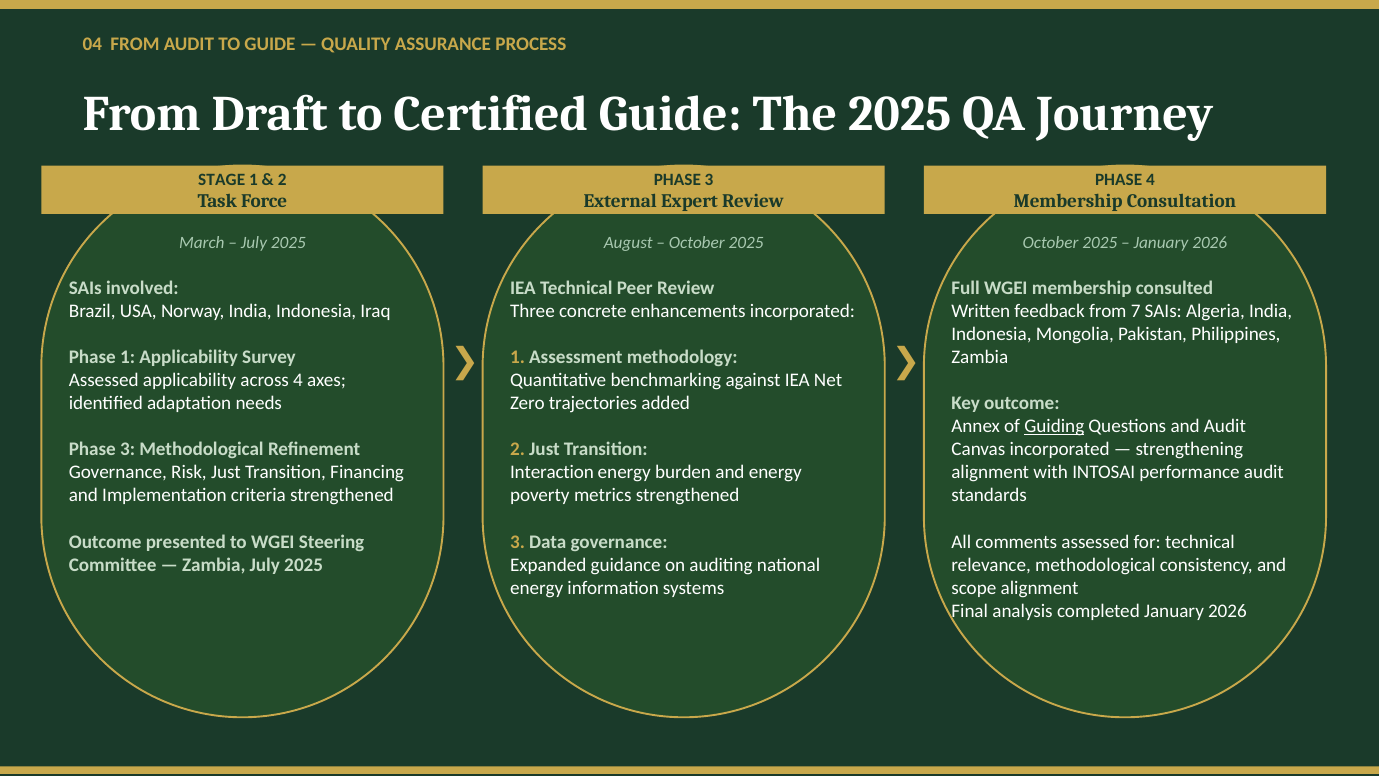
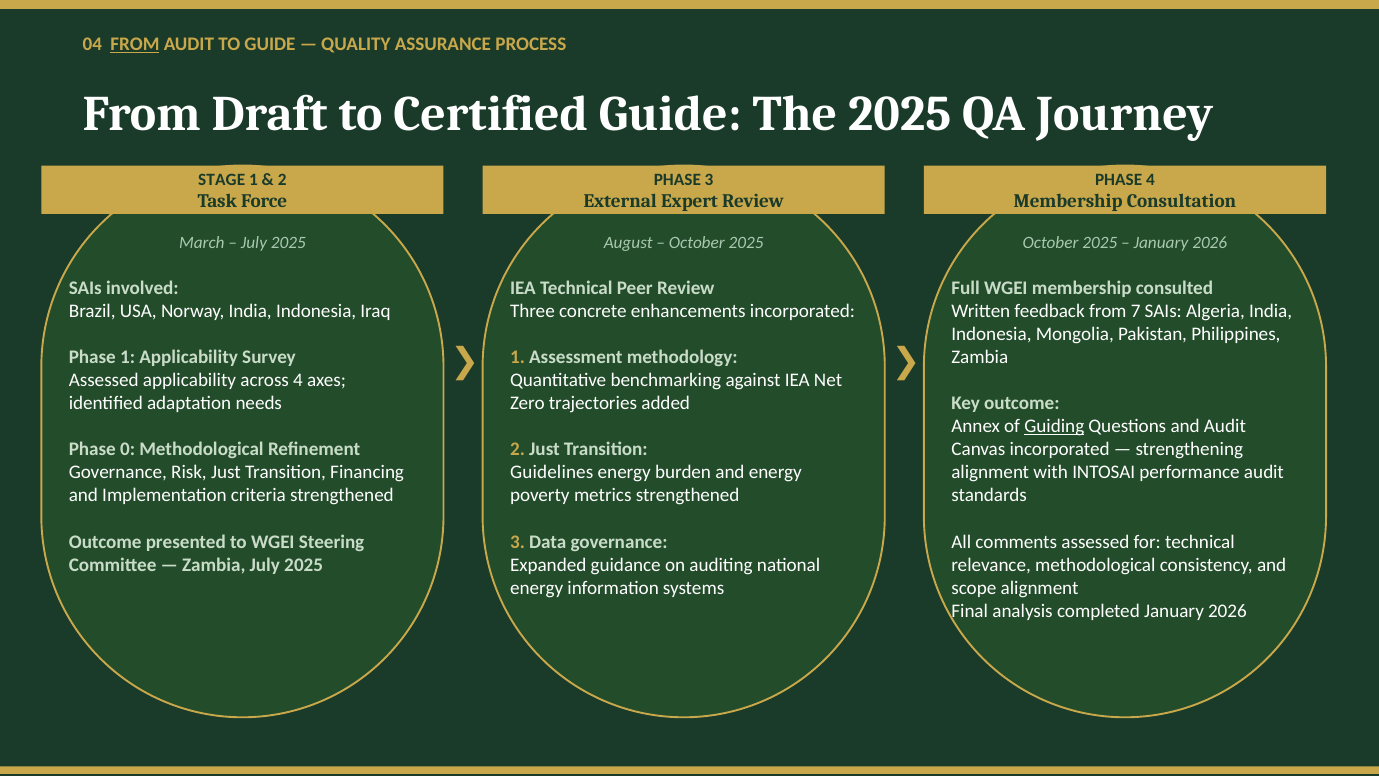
FROM at (135, 45) underline: none -> present
3 at (128, 449): 3 -> 0
Interaction: Interaction -> Guidelines
